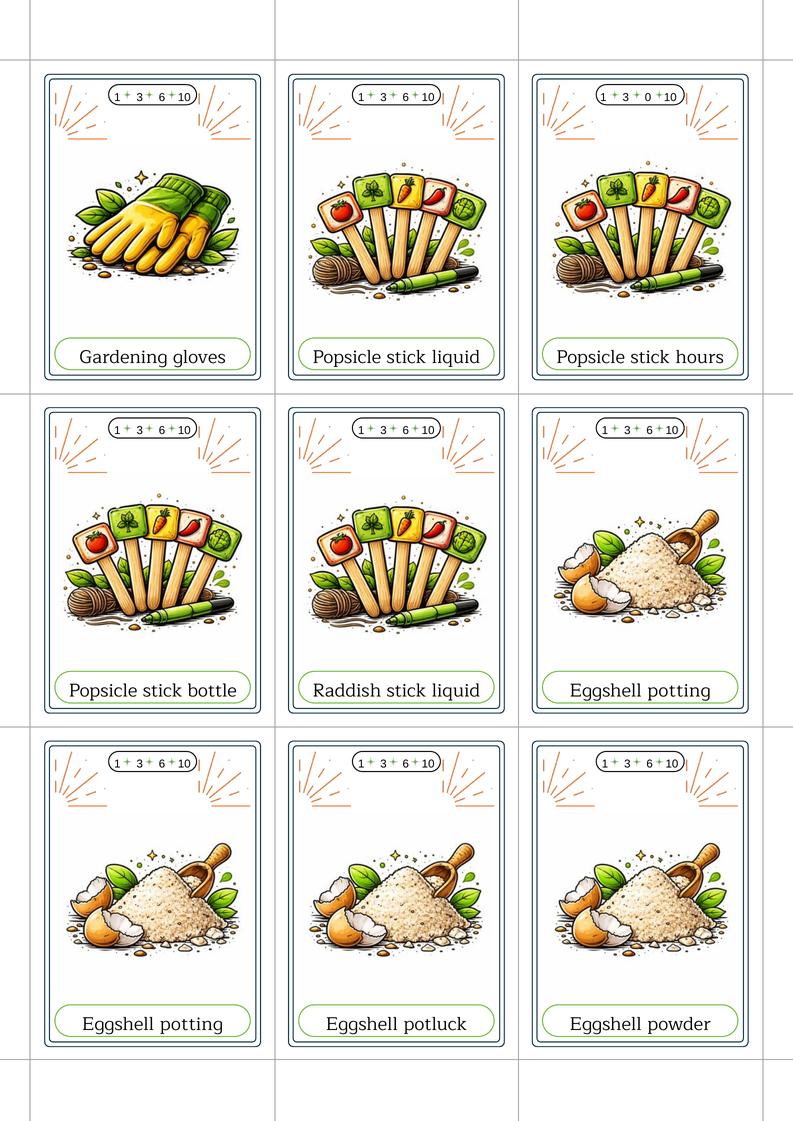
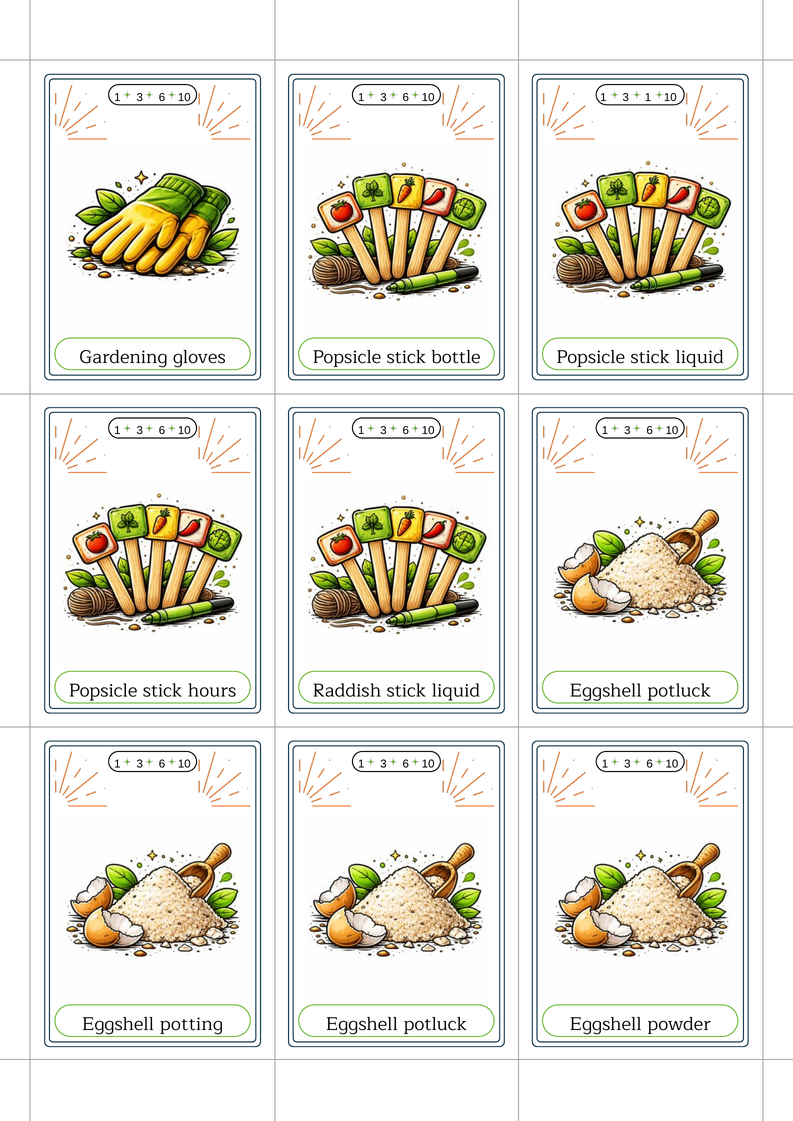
3 0: 0 -> 1
Popsicle stick liquid: liquid -> bottle
Popsicle stick hours: hours -> liquid
bottle: bottle -> hours
potting at (679, 691): potting -> potluck
